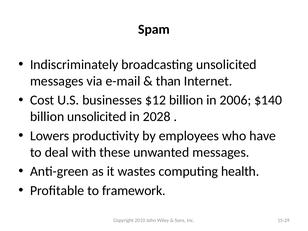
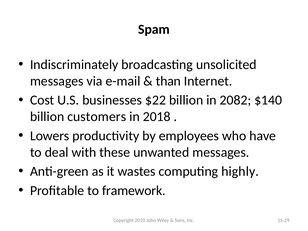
$12: $12 -> $22
2006: 2006 -> 2082
billion unsolicited: unsolicited -> customers
2028: 2028 -> 2018
health: health -> highly
